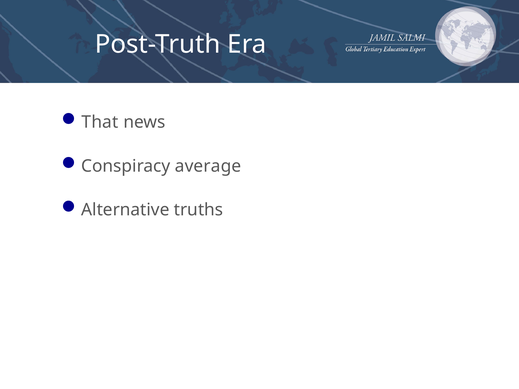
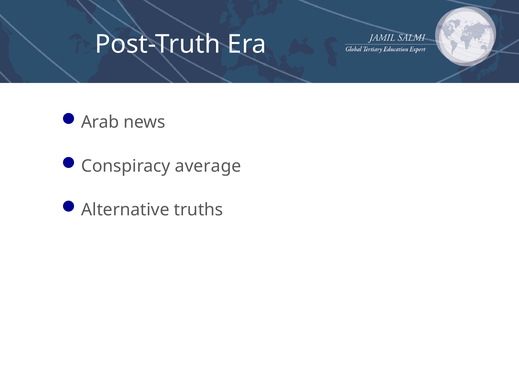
That: That -> Arab
